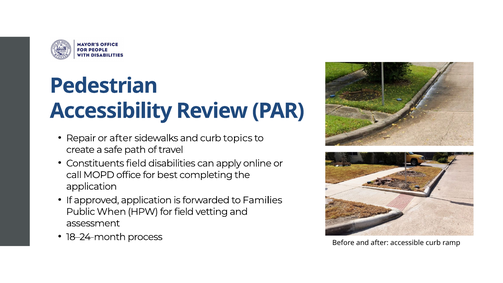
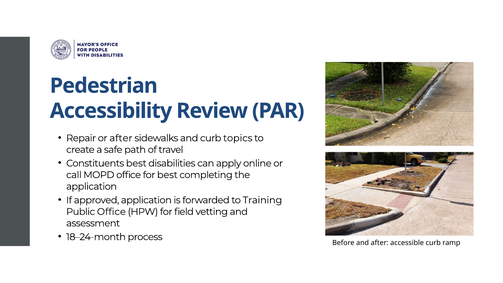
Constituents field: field -> best
Families: Families -> Training
Public When: When -> Office
